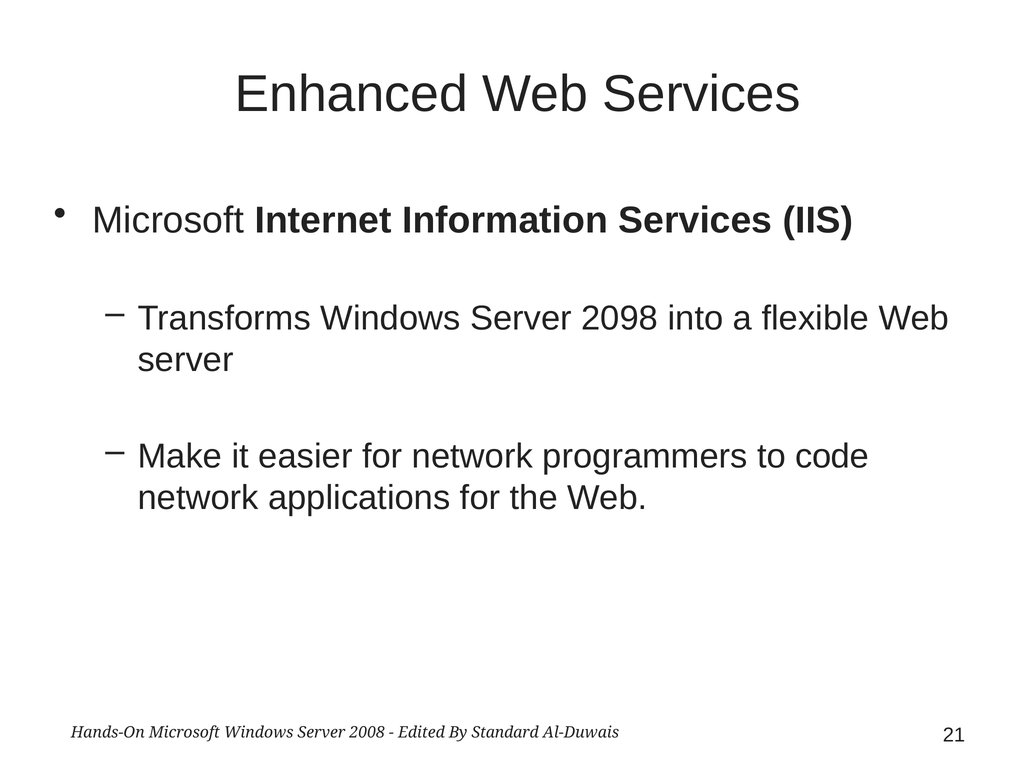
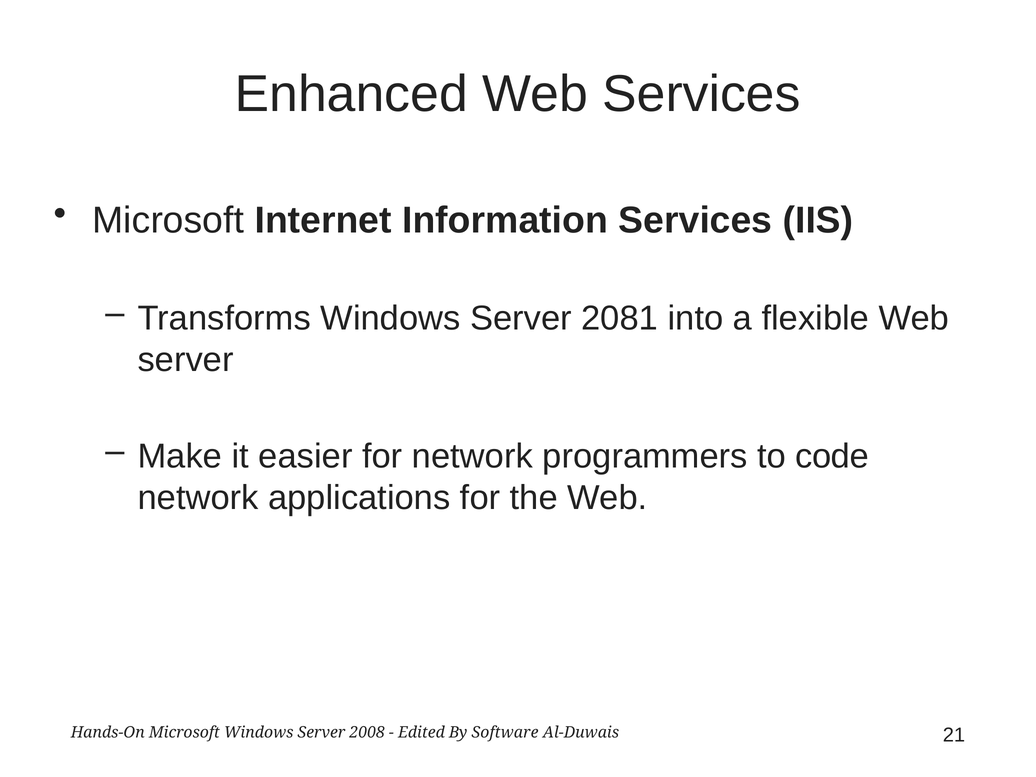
2098: 2098 -> 2081
Standard: Standard -> Software
